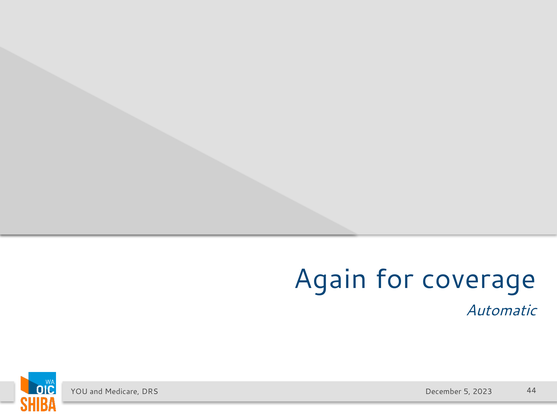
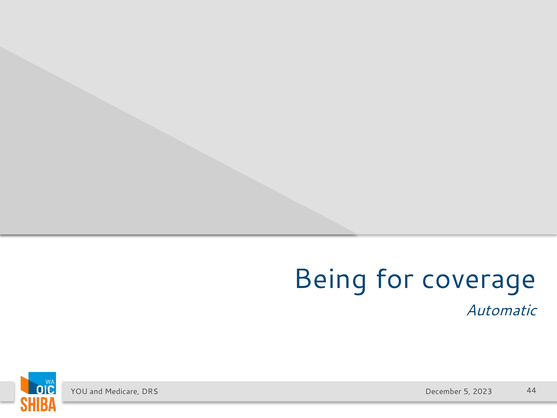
Again: Again -> Being
